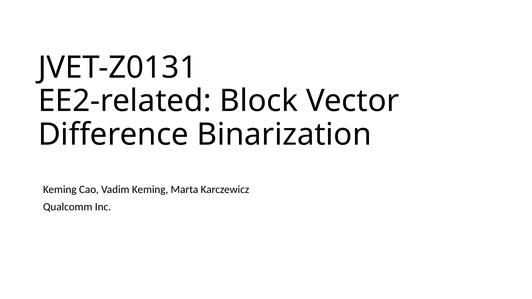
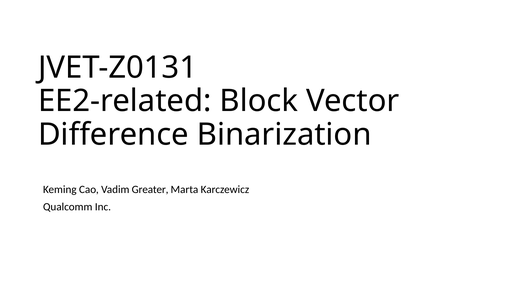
Vadim Keming: Keming -> Greater
